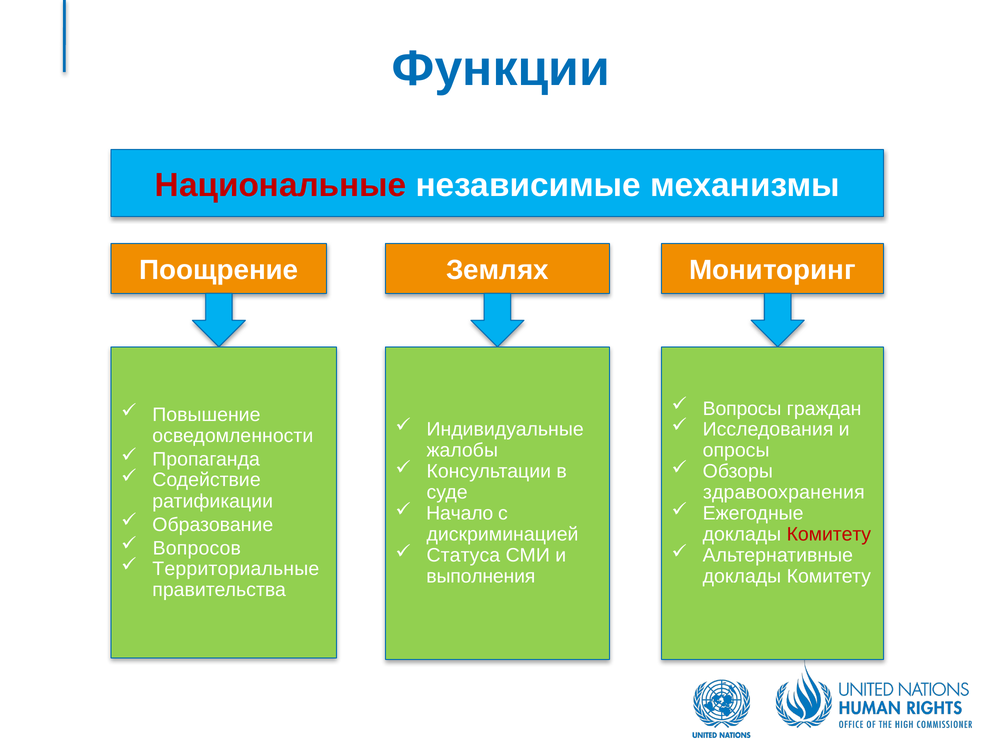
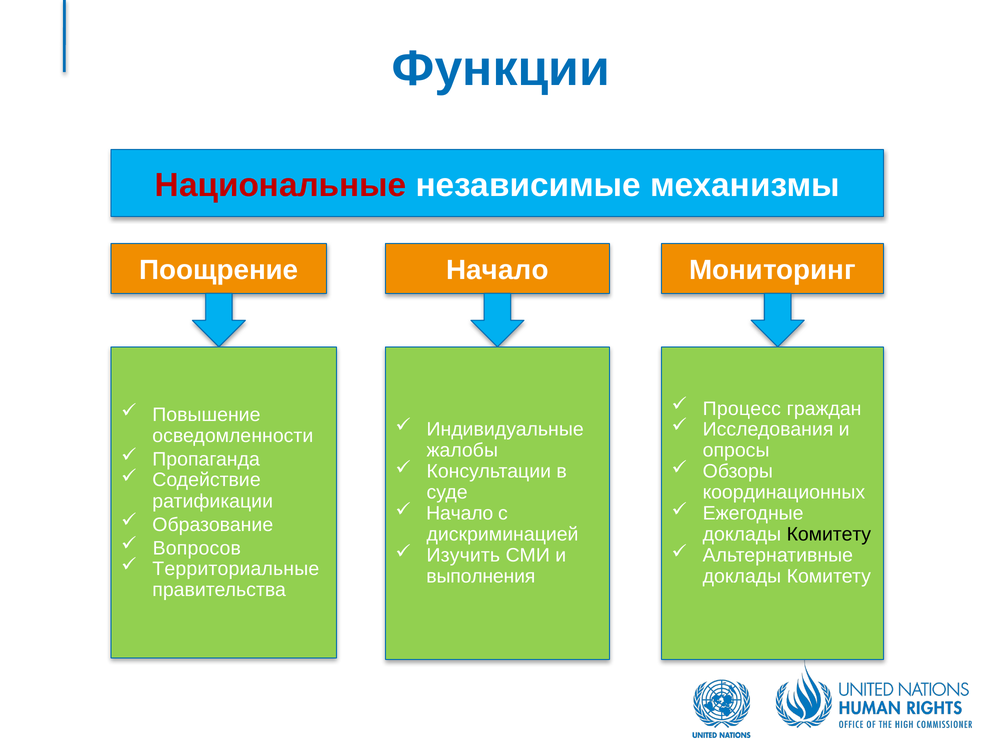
Поощрение Землях: Землях -> Начало
Вопросы: Вопросы -> Процесс
здравоохранения: здравоохранения -> координационных
Комитету at (829, 535) colour: red -> black
Статуса: Статуса -> Изучить
